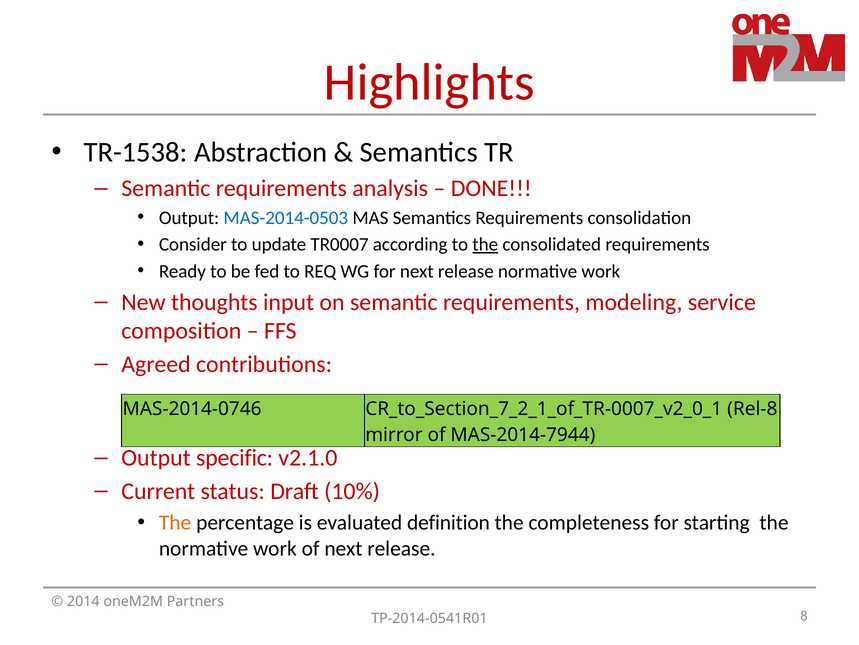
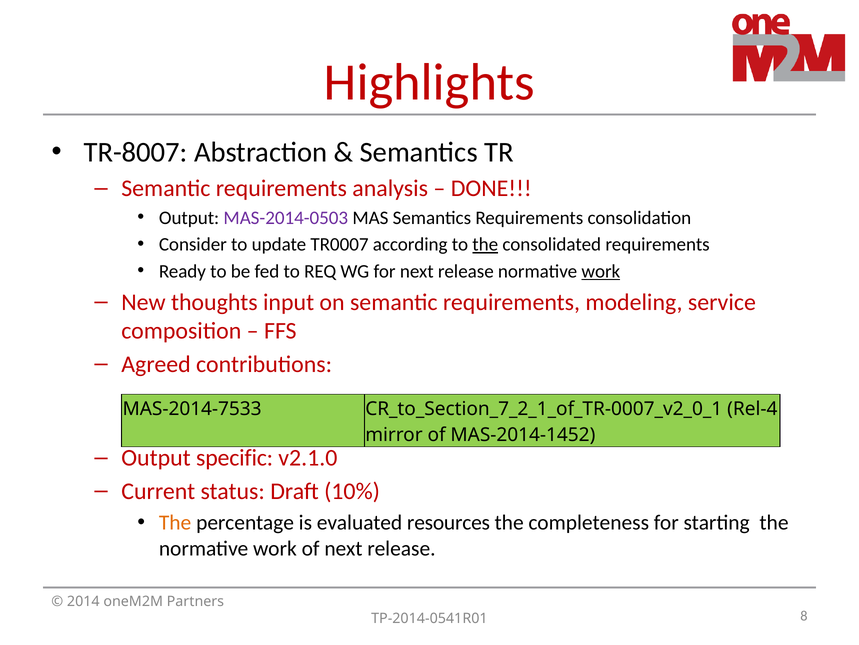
TR-1538: TR-1538 -> TR-8007
MAS-2014-0503 colour: blue -> purple
work at (601, 271) underline: none -> present
MAS-2014-0746: MAS-2014-0746 -> MAS-2014-7533
Rel-8: Rel-8 -> Rel-4
MAS-2014-7944: MAS-2014-7944 -> MAS-2014-1452
definition: definition -> resources
